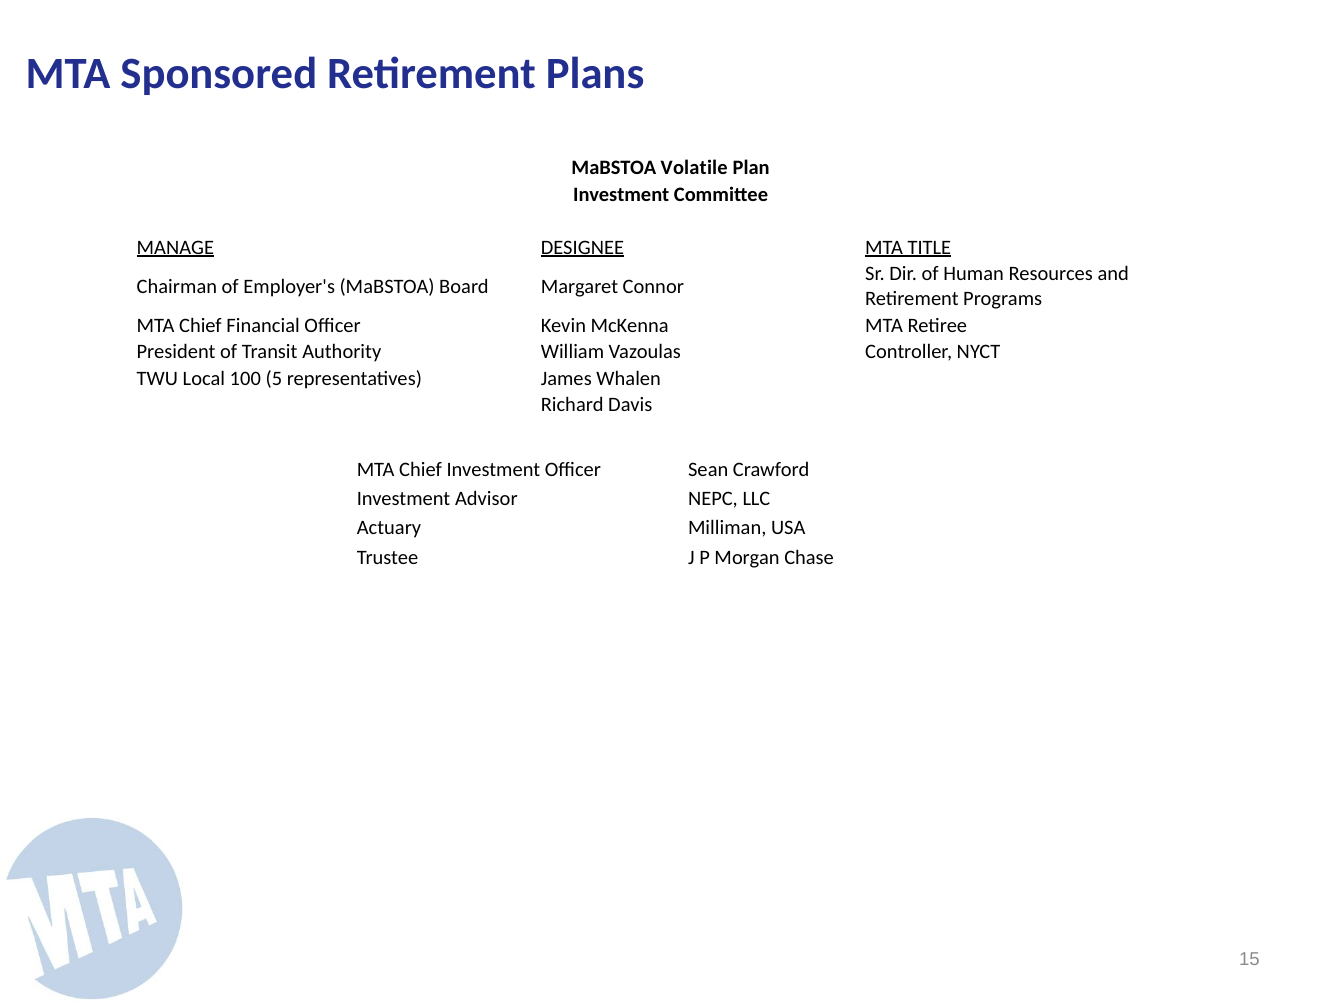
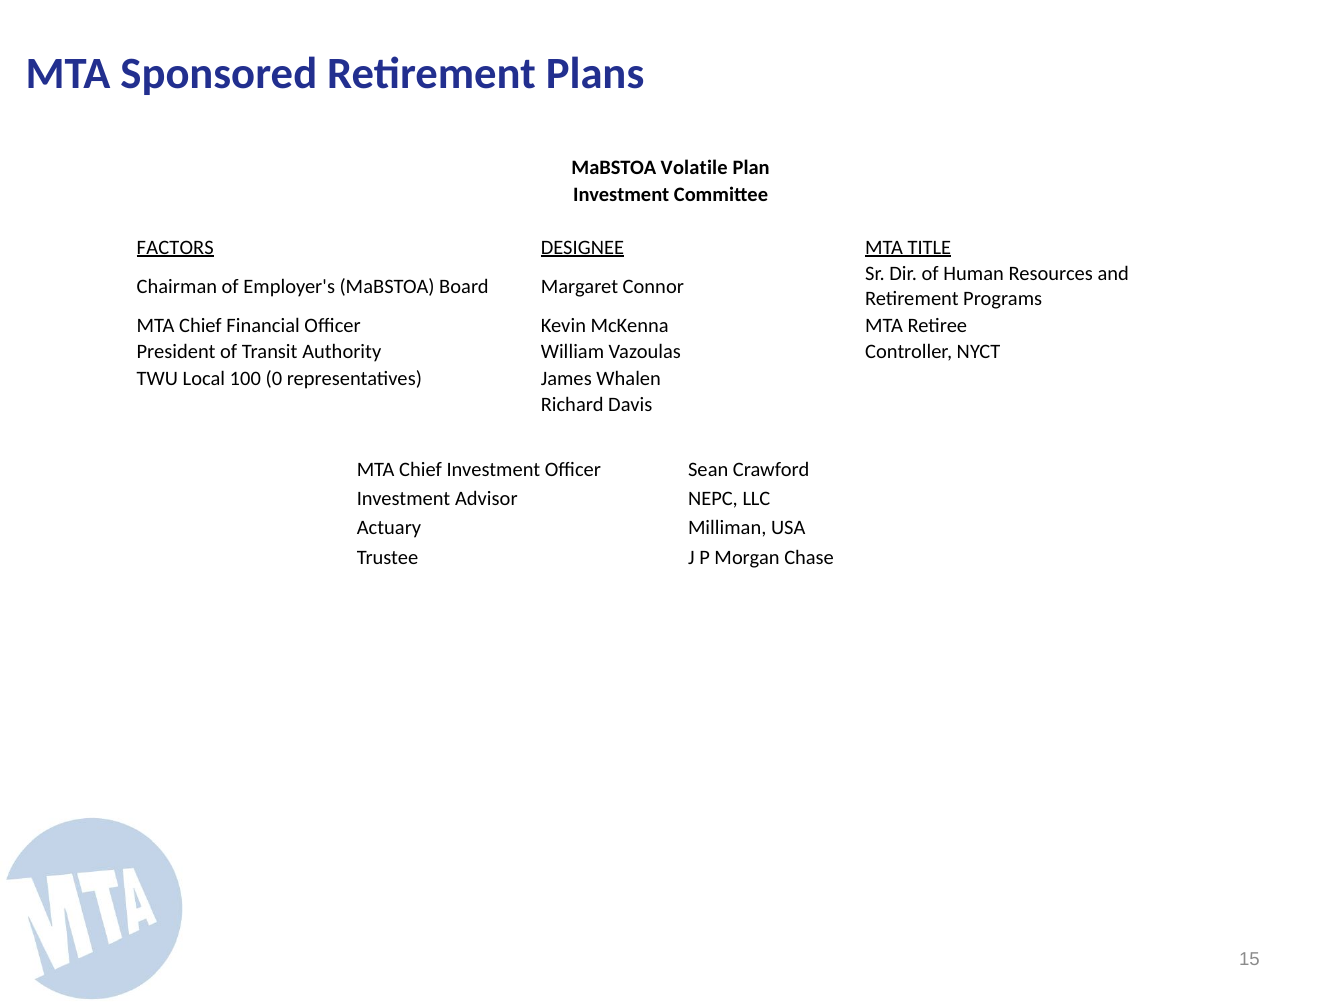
MANAGE: MANAGE -> FACTORS
5: 5 -> 0
